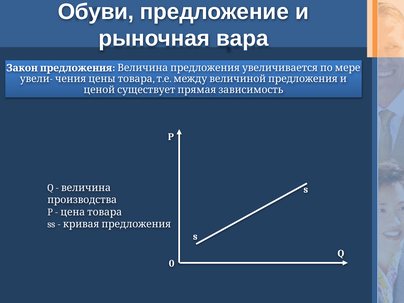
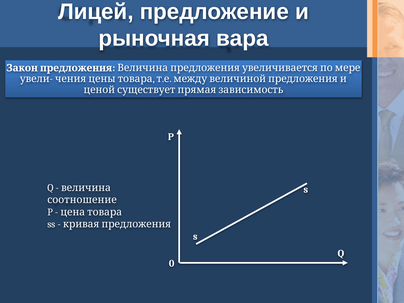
Обуви: Обуви -> Лицей
производства: производства -> соотношение
